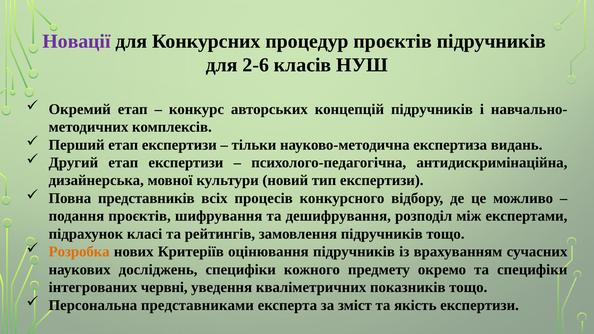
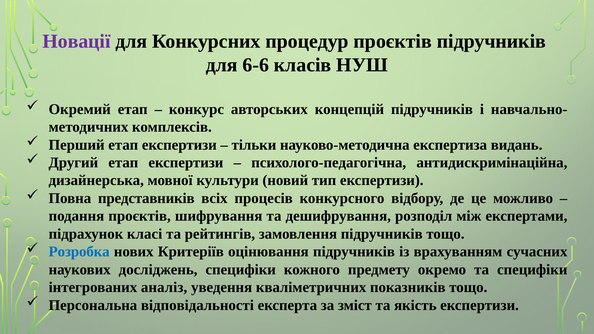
2-6: 2-6 -> 6-6
Розробка colour: orange -> blue
червні: червні -> аналіз
представниками: представниками -> відповідальності
